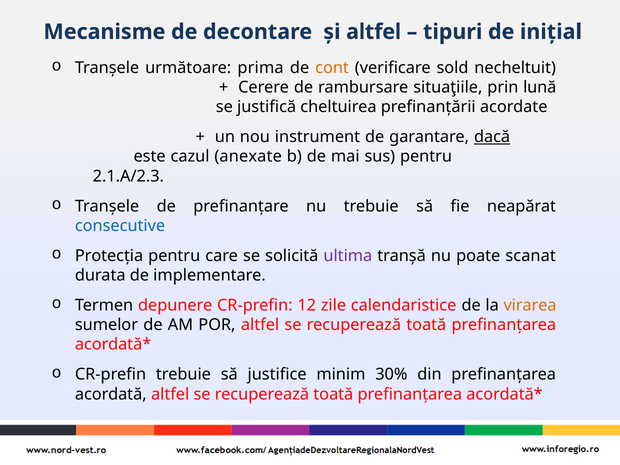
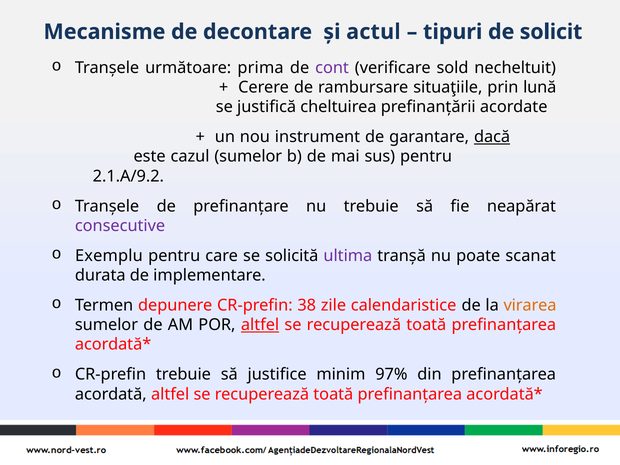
și altfel: altfel -> actul
inițial: inițial -> solicit
cont colour: orange -> purple
cazul anexate: anexate -> sumelor
2.1.A/2.3: 2.1.A/2.3 -> 2.1.A/9.2
consecutive colour: blue -> purple
Protecția: Protecția -> Exemplu
12: 12 -> 38
altfel at (260, 325) underline: none -> present
30%: 30% -> 97%
